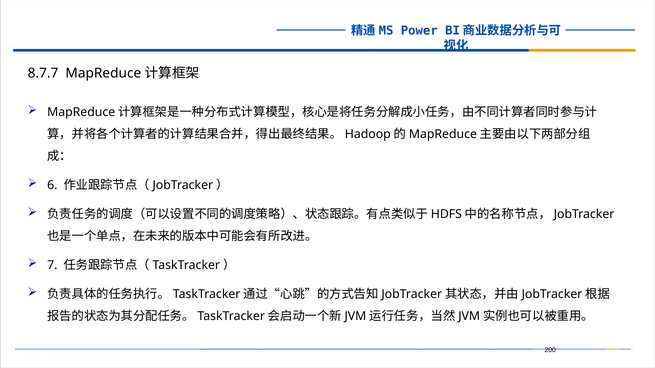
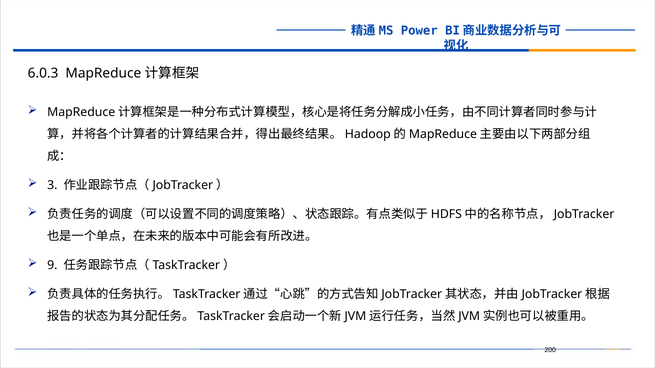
8.7.7: 8.7.7 -> 6.0.3
6: 6 -> 3
7: 7 -> 9
